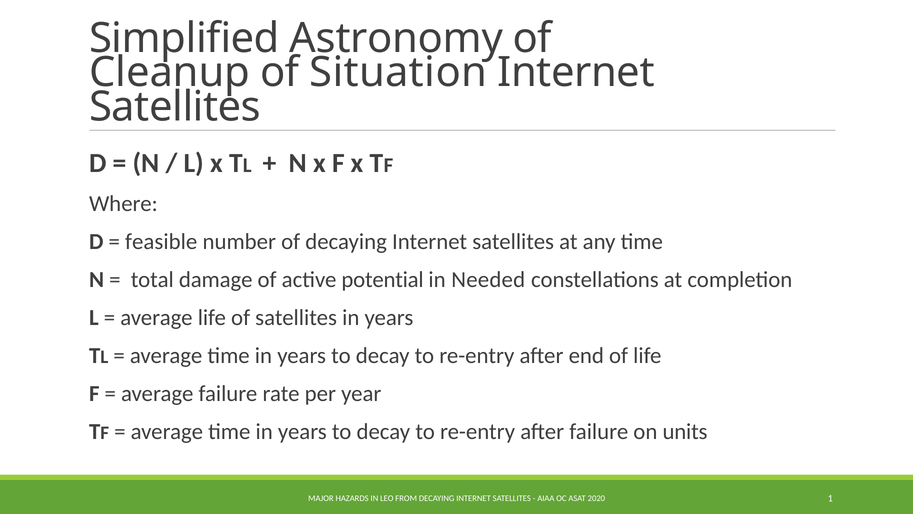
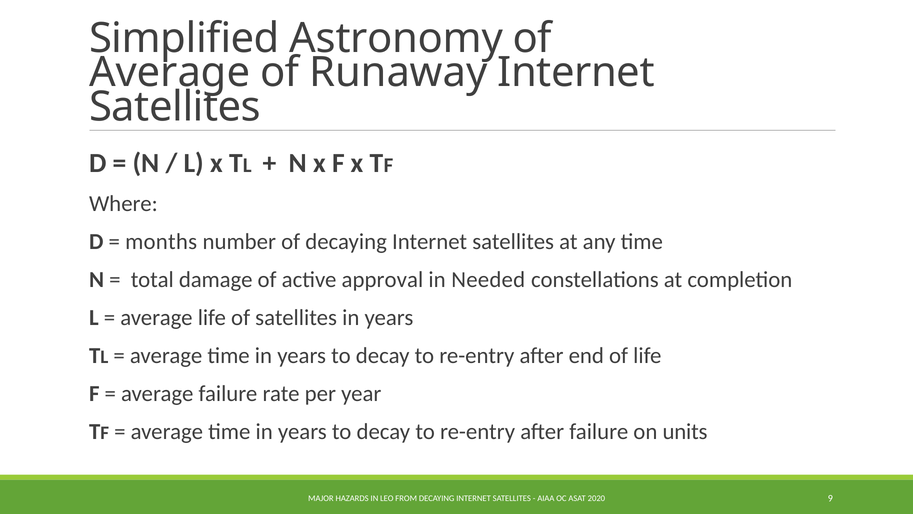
Cleanup at (170, 72): Cleanup -> Average
Situation: Situation -> Runaway
feasible: feasible -> months
potential: potential -> approval
1: 1 -> 9
